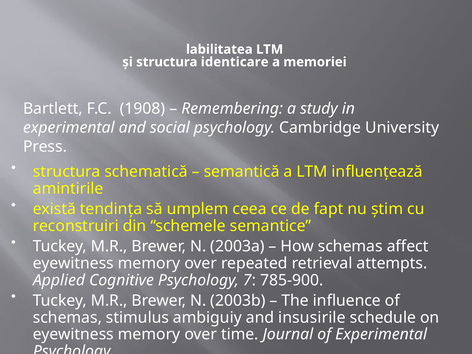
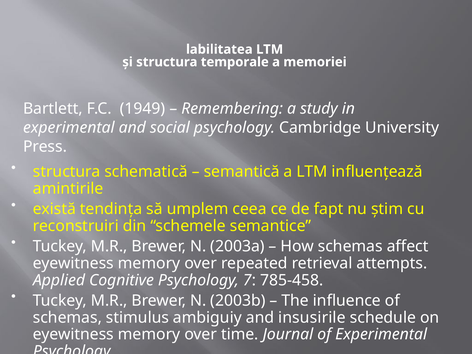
identicare: identicare -> temporale
1908: 1908 -> 1949
785-900: 785-900 -> 785-458
